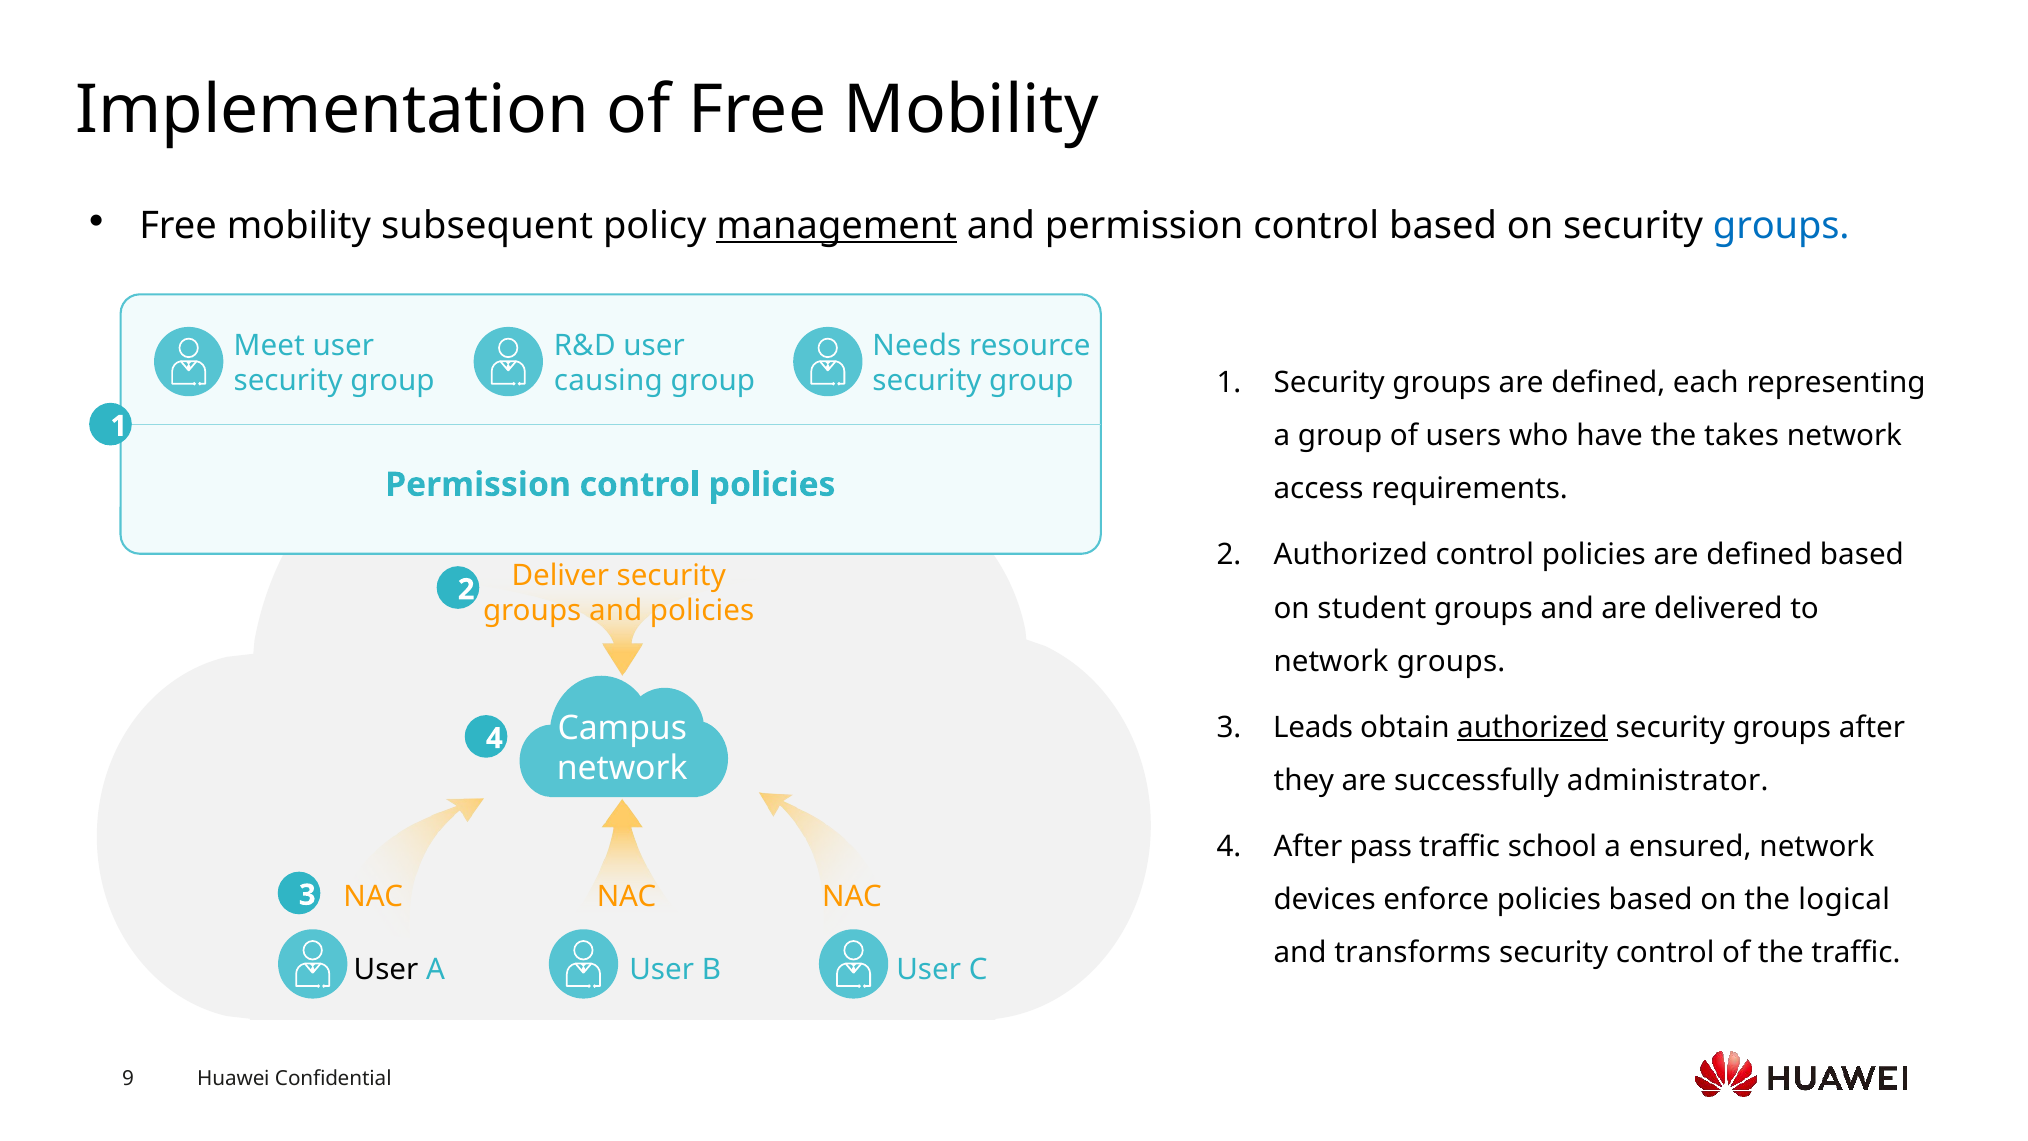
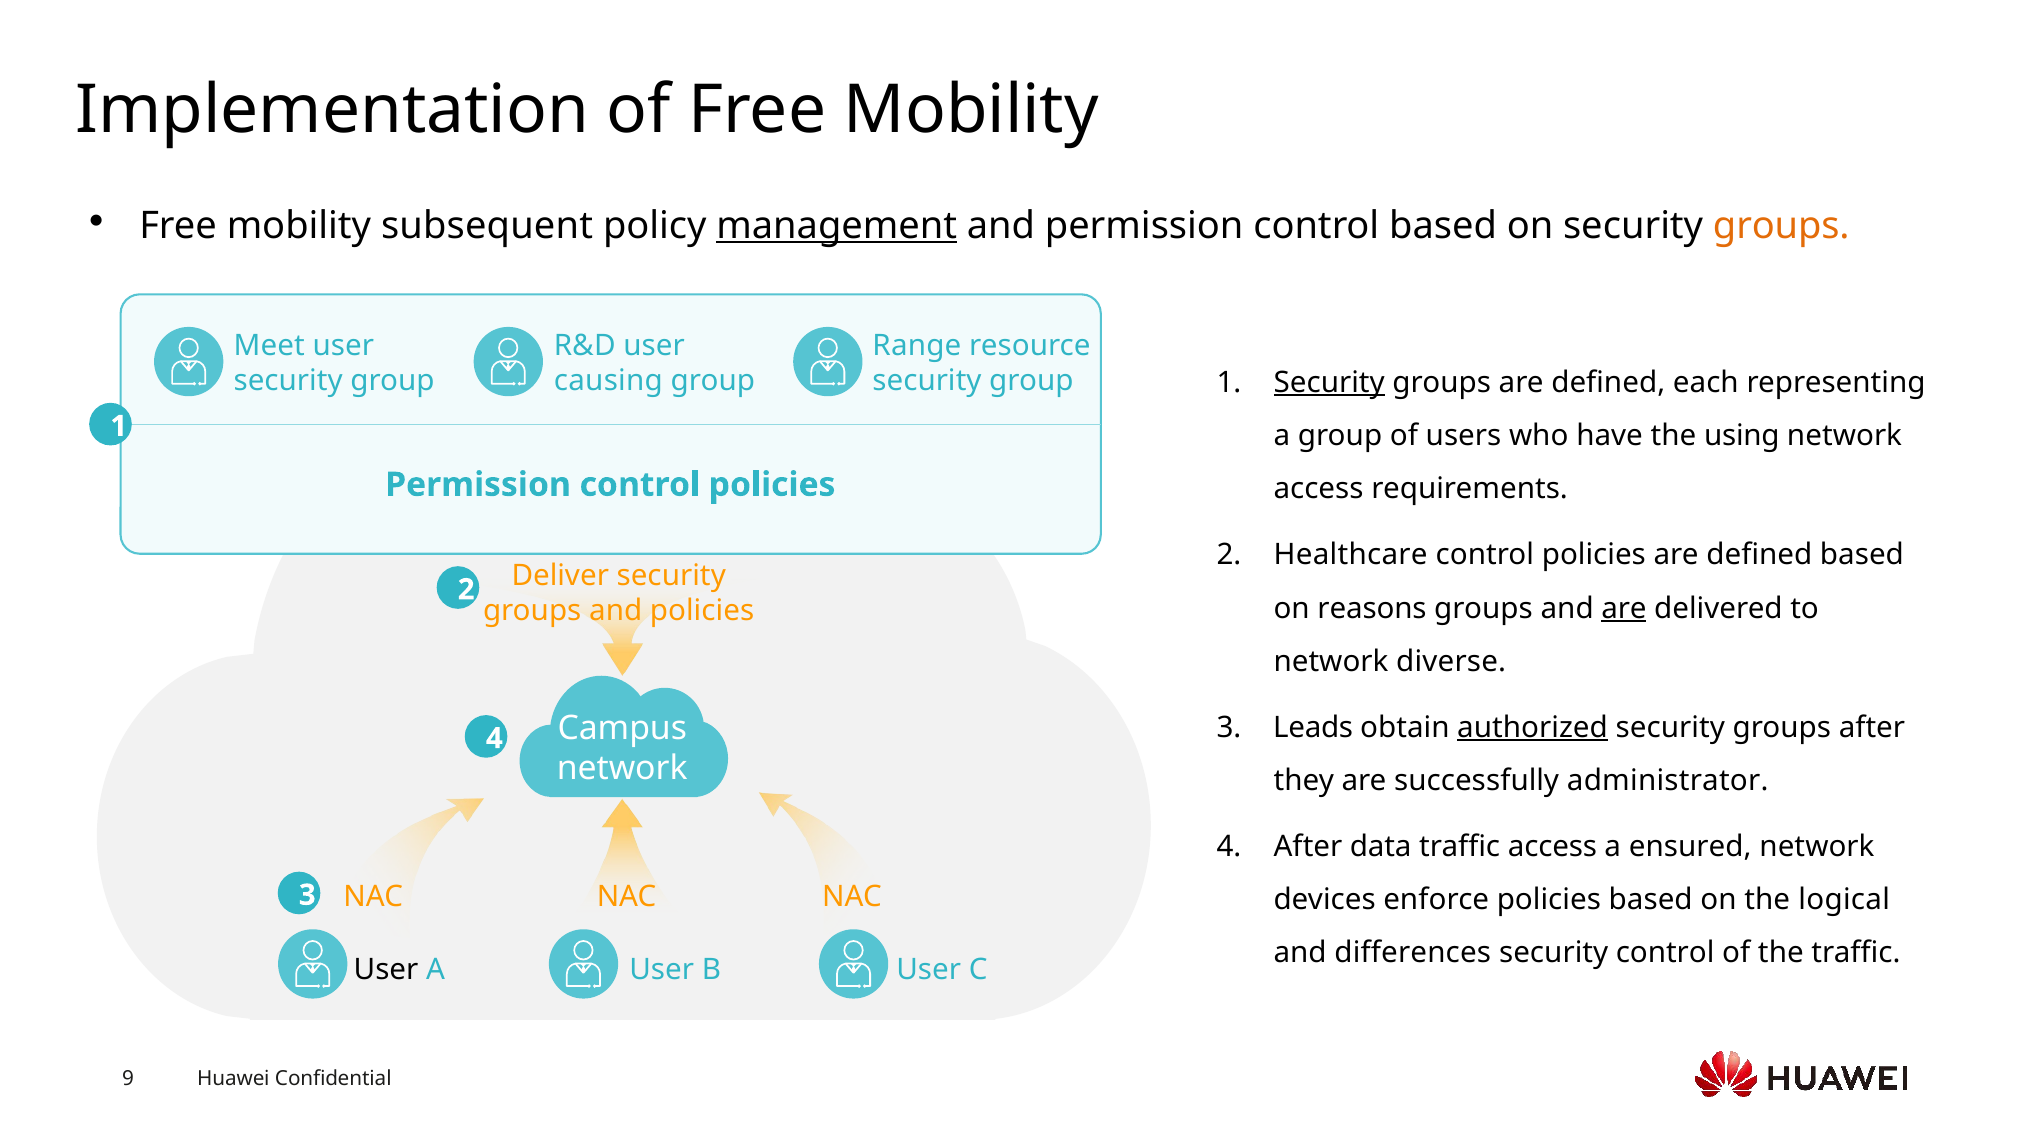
groups at (1781, 225) colour: blue -> orange
Needs: Needs -> Range
Security at (1329, 383) underline: none -> present
takes: takes -> using
2 Authorized: Authorized -> Healthcare
student: student -> reasons
are at (1624, 608) underline: none -> present
network groups: groups -> diverse
pass: pass -> data
traffic school: school -> access
transforms: transforms -> differences
